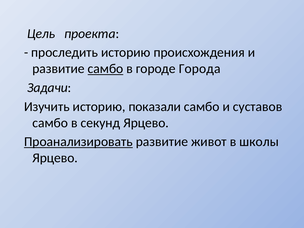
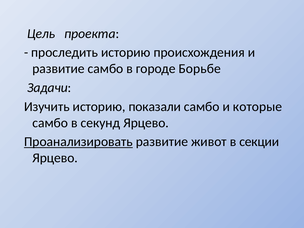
самбо at (106, 69) underline: present -> none
Города: Города -> Борьбе
суставов: суставов -> которые
школы: школы -> секции
